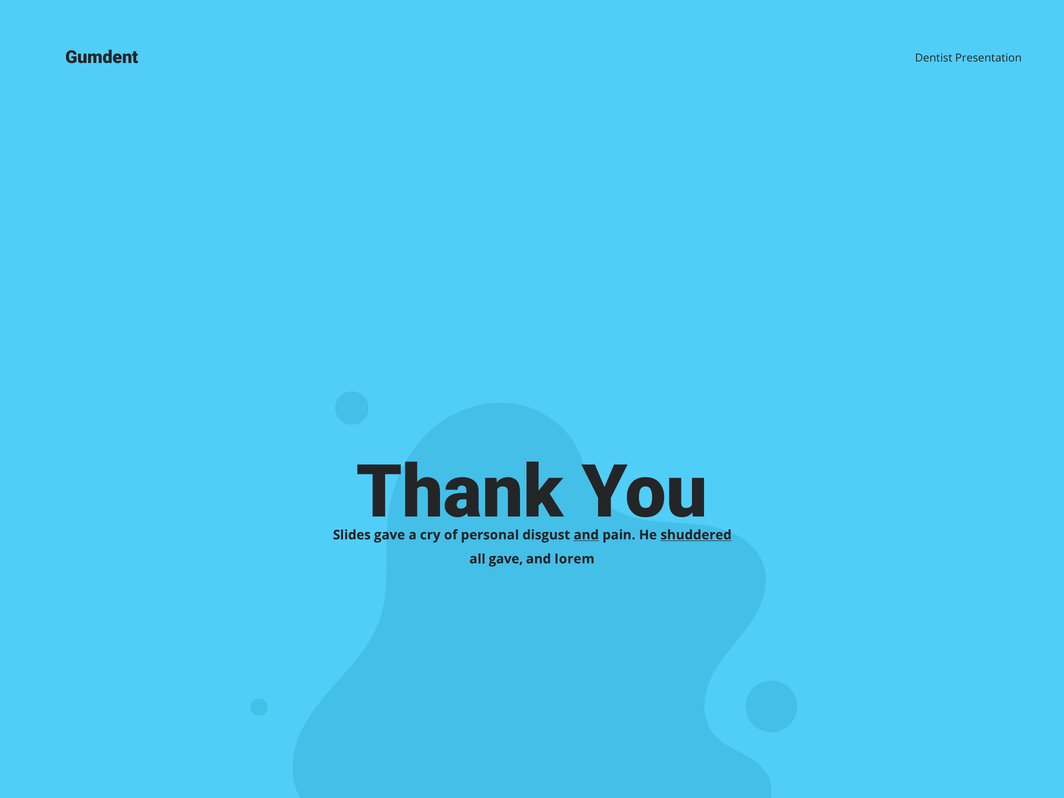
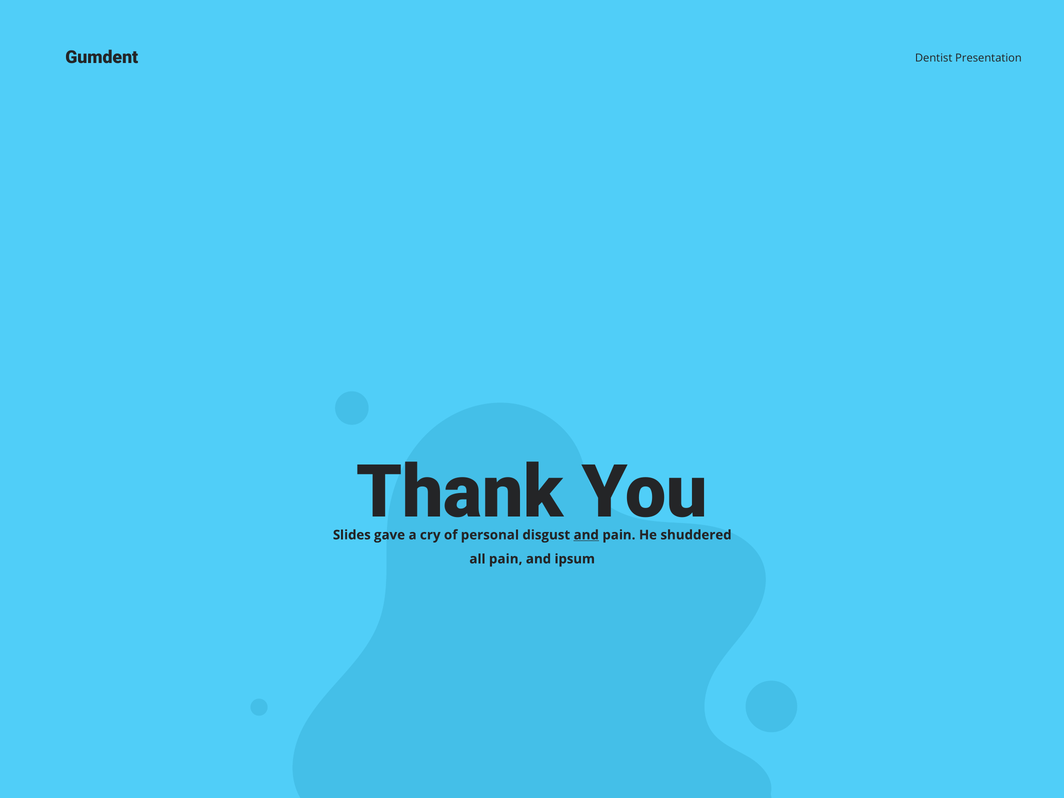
shuddered underline: present -> none
all gave: gave -> pain
lorem: lorem -> ipsum
